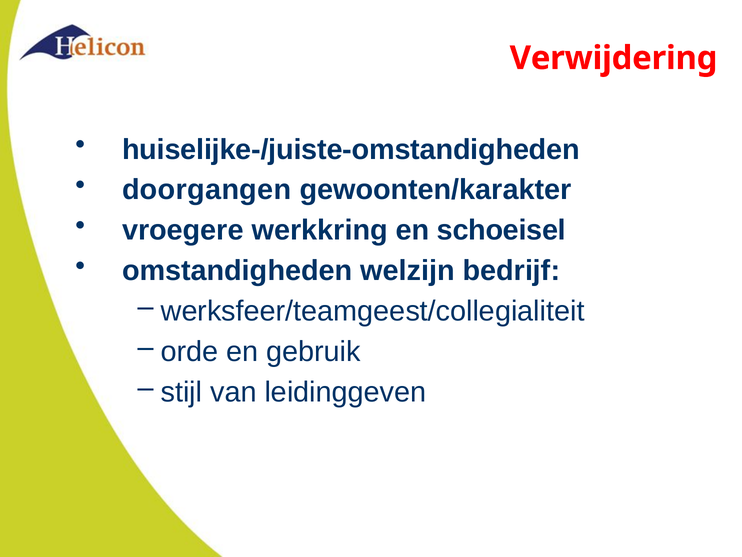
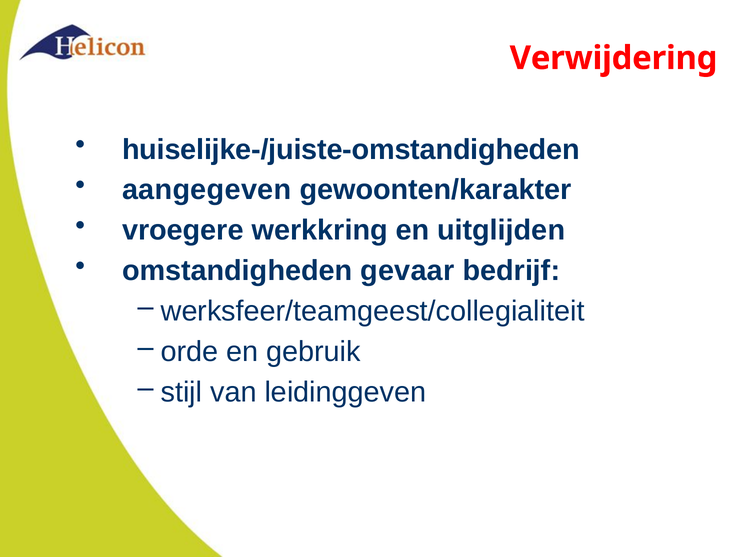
doorgangen: doorgangen -> aangegeven
schoeisel: schoeisel -> uitglijden
welzijn: welzijn -> gevaar
